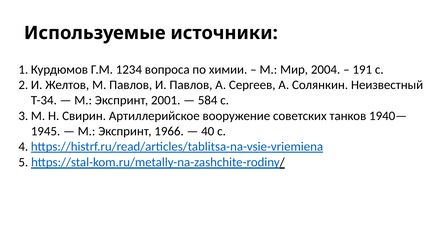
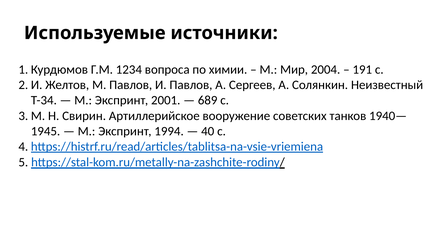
584: 584 -> 689
1966: 1966 -> 1994
